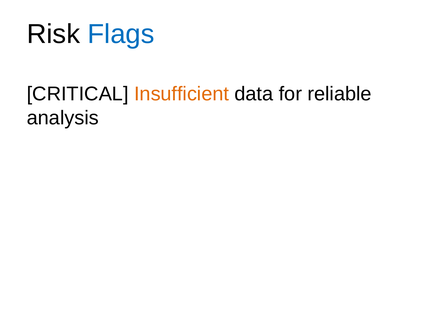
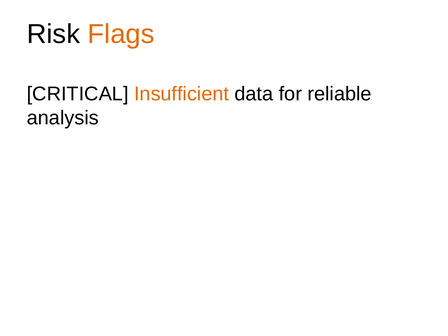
Flags colour: blue -> orange
